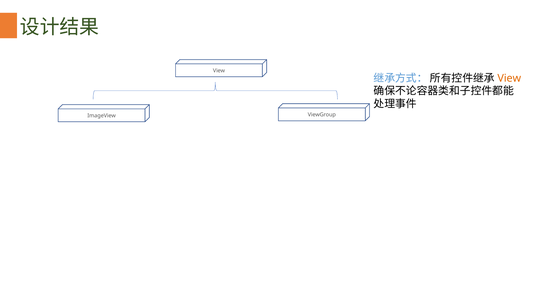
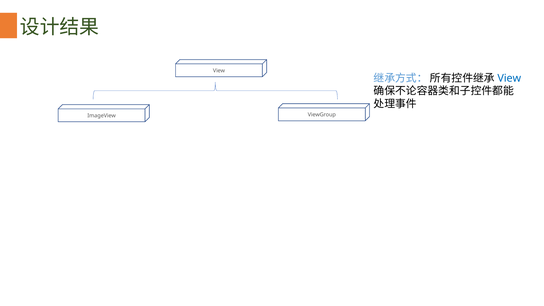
View at (509, 78) colour: orange -> blue
